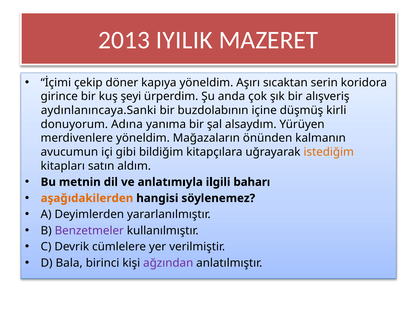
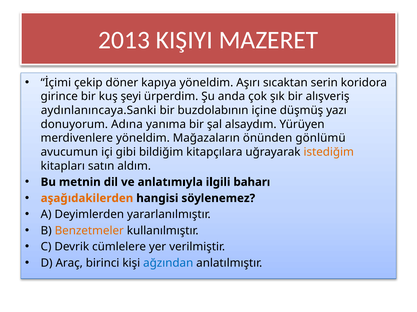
IYILIK: IYILIK -> KIŞIYI
kirli: kirli -> yazı
kalmanın: kalmanın -> gönlümü
Benzetmeler colour: purple -> orange
Bala: Bala -> Araç
ağzından colour: purple -> blue
